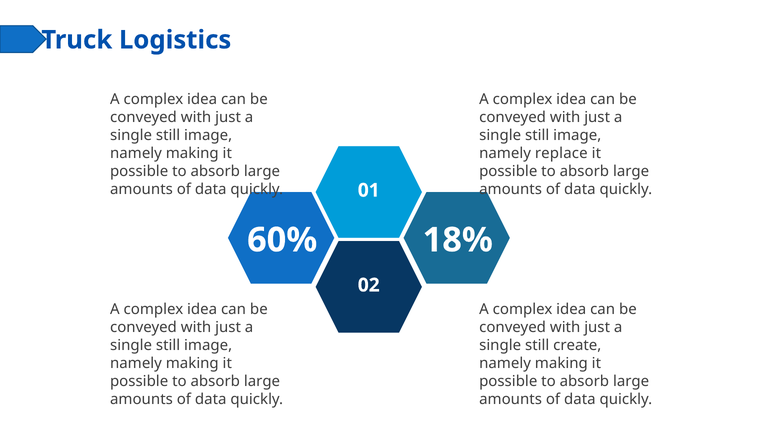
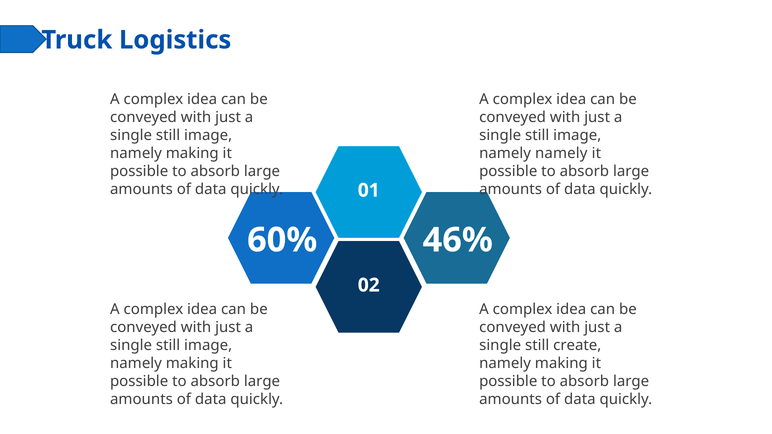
namely replace: replace -> namely
18%: 18% -> 46%
